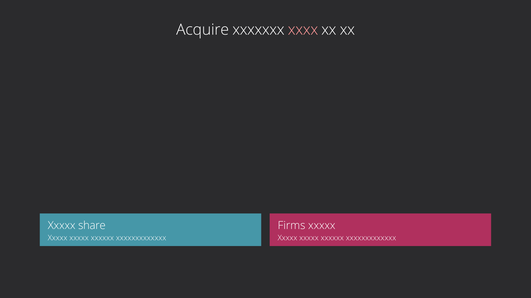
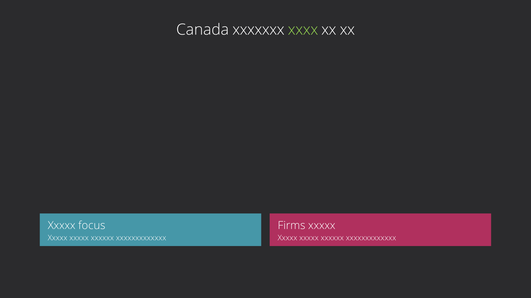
Acquire: Acquire -> Canada
xxxx colour: pink -> light green
share: share -> focus
